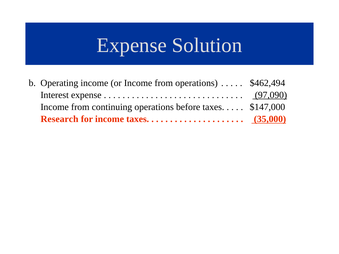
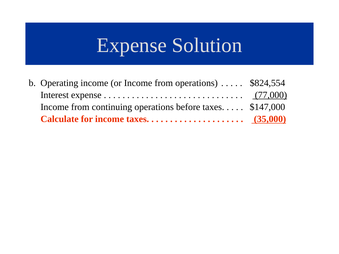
$462,494: $462,494 -> $824,554
97,090: 97,090 -> 77,000
Research: Research -> Calculate
